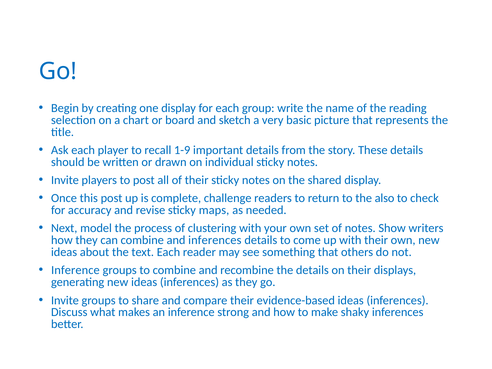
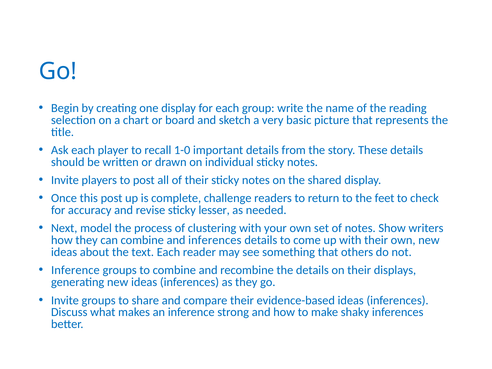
1-9: 1-9 -> 1-0
also: also -> feet
maps: maps -> lesser
